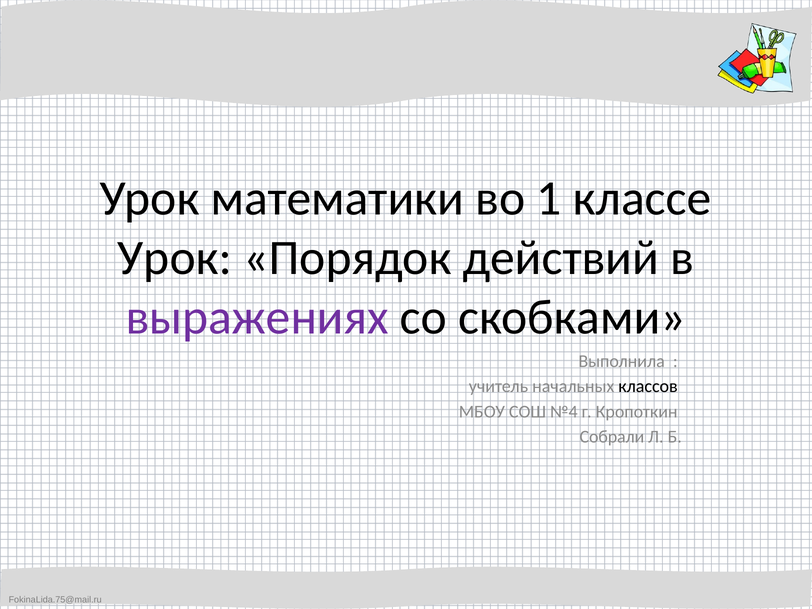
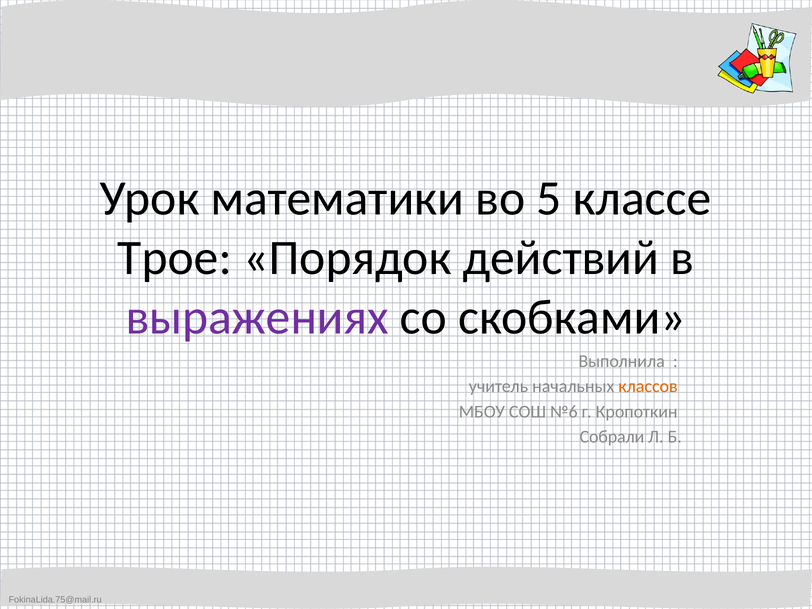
1: 1 -> 5
Урок at (175, 258): Урок -> Трое
классов colour: black -> orange
№4: №4 -> №6
